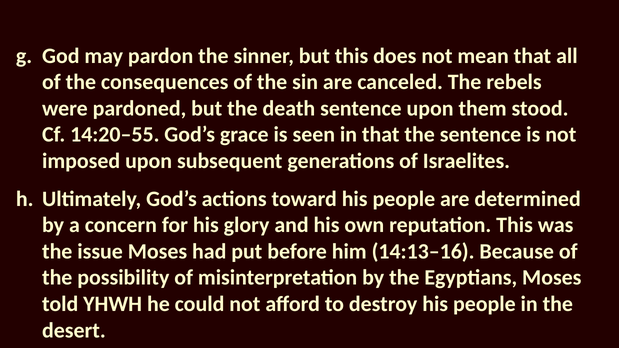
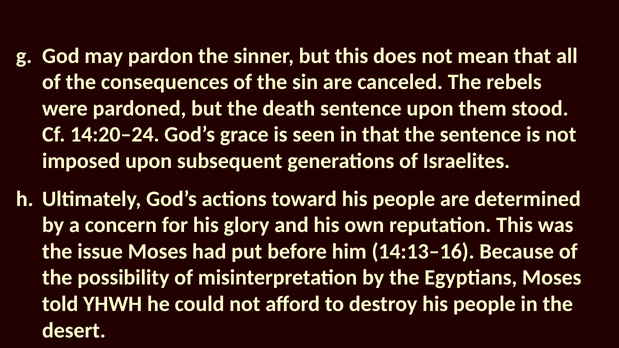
14:20–55: 14:20–55 -> 14:20–24
